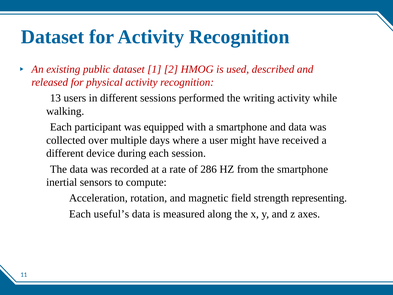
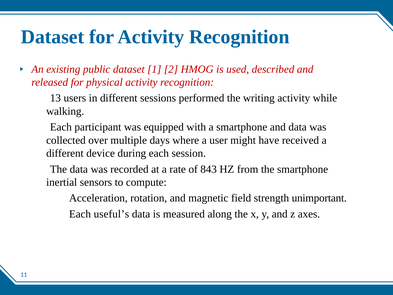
286: 286 -> 843
representing: representing -> unimportant
